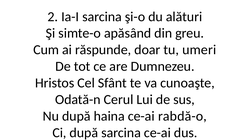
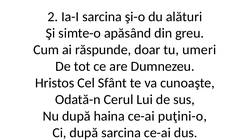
rabdă-o: rabdă-o -> puţini-o
